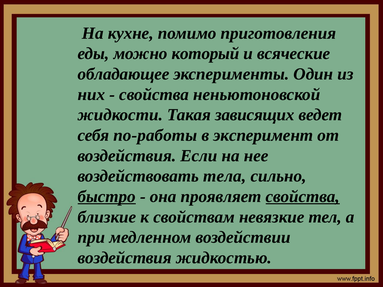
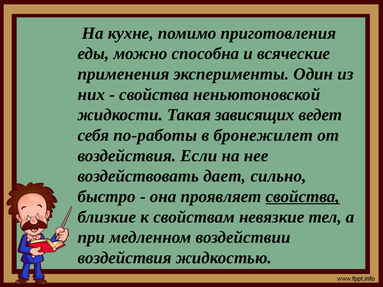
который: который -> способна
обладающее: обладающее -> применения
эксперимент: эксперимент -> бронежилет
тела: тела -> дает
быстро underline: present -> none
